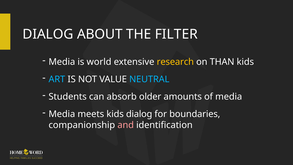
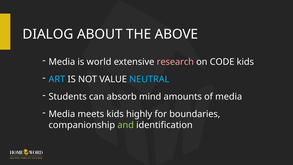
FILTER: FILTER -> ABOVE
research colour: yellow -> pink
THAN: THAN -> CODE
older: older -> mind
kids dialog: dialog -> highly
and colour: pink -> light green
